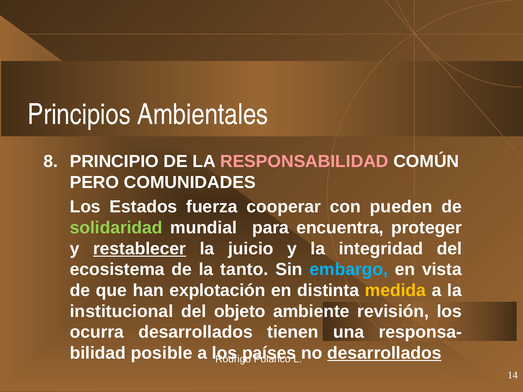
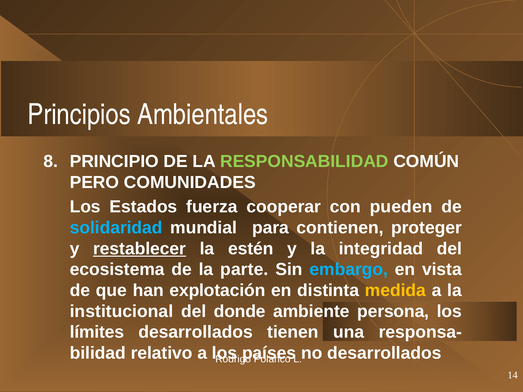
RESPONSABILIDAD colour: pink -> light green
solidaridad colour: light green -> light blue
encuentra: encuentra -> contienen
juicio: juicio -> estén
tanto: tanto -> parte
objeto: objeto -> donde
revisión: revisión -> persona
ocurra: ocurra -> límites
posible: posible -> relativo
desarrollados at (384, 353) underline: present -> none
